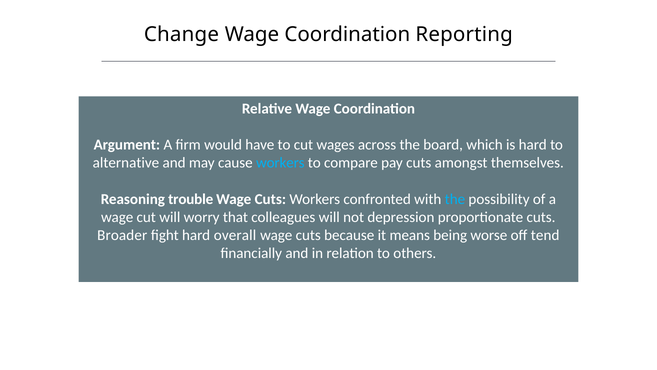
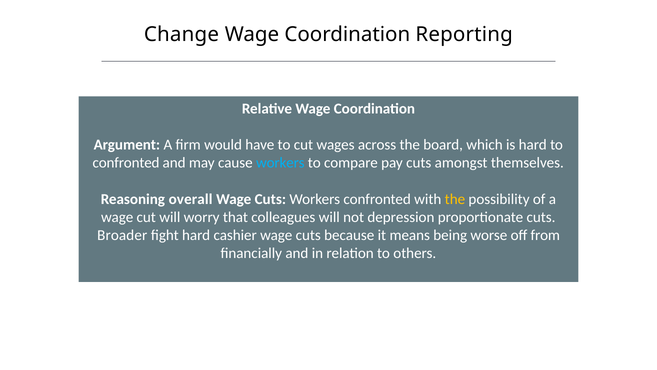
alternative at (126, 163): alternative -> confronted
trouble: trouble -> overall
the at (455, 199) colour: light blue -> yellow
overall: overall -> cashier
tend: tend -> from
